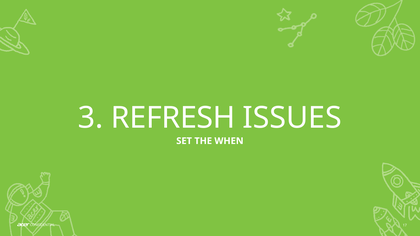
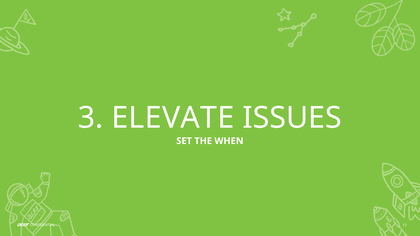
REFRESH: REFRESH -> ELEVATE
